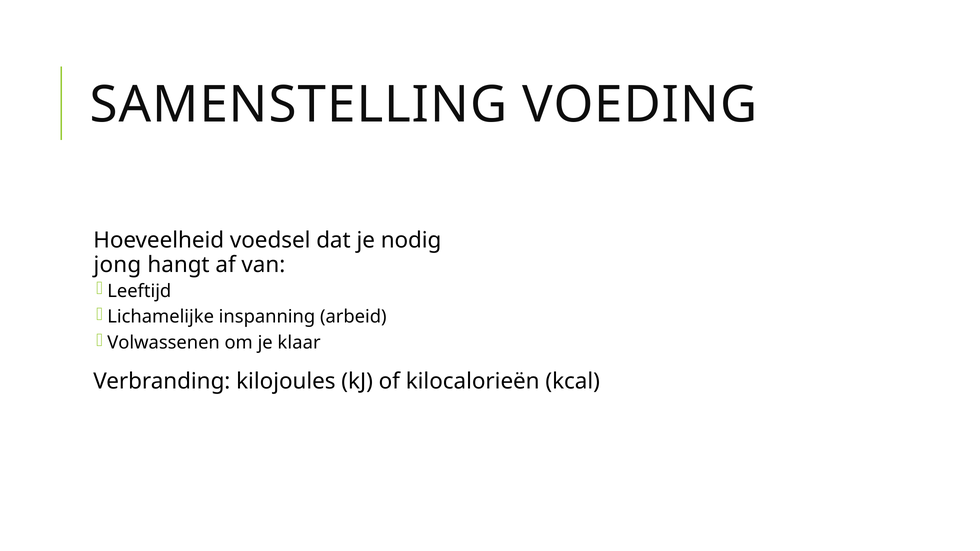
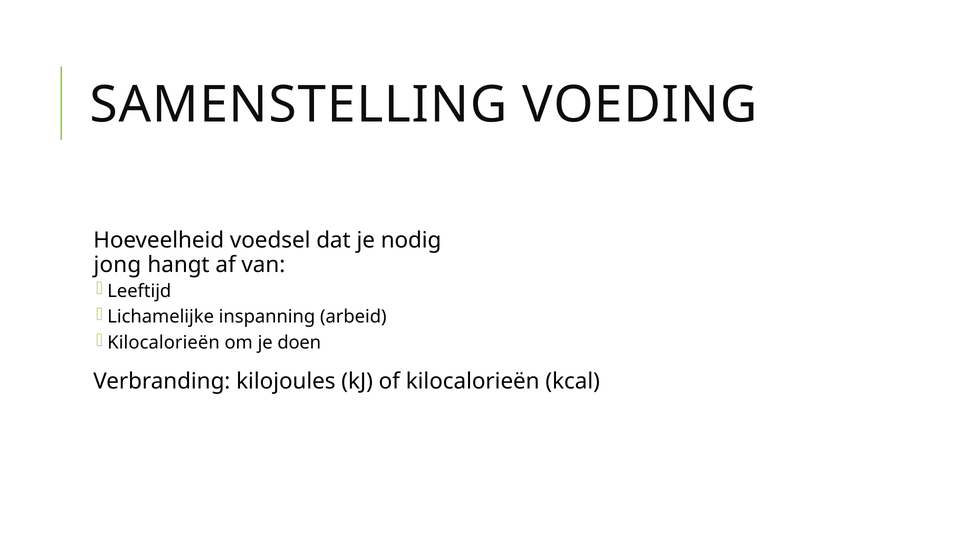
Volwassenen at (164, 343): Volwassenen -> Kilocalorieën
klaar: klaar -> doen
